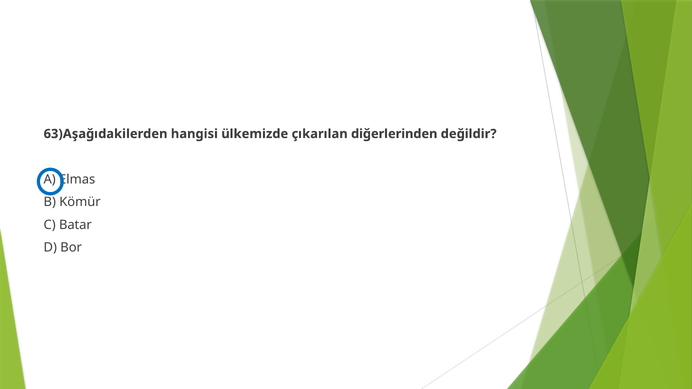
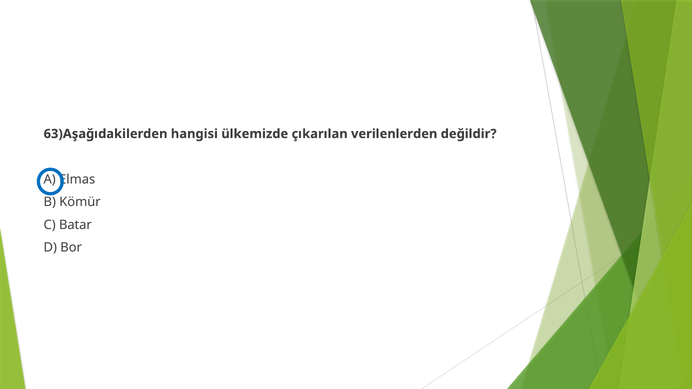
diğerlerinden: diğerlerinden -> verilenlerden
